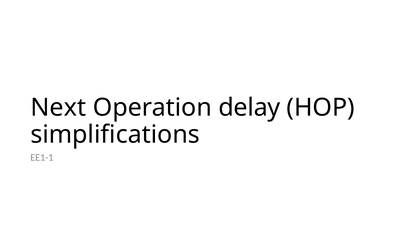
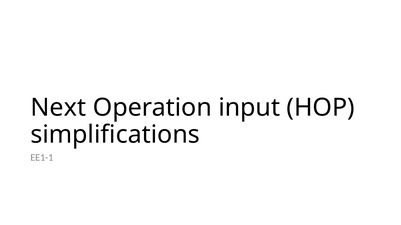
delay: delay -> input
